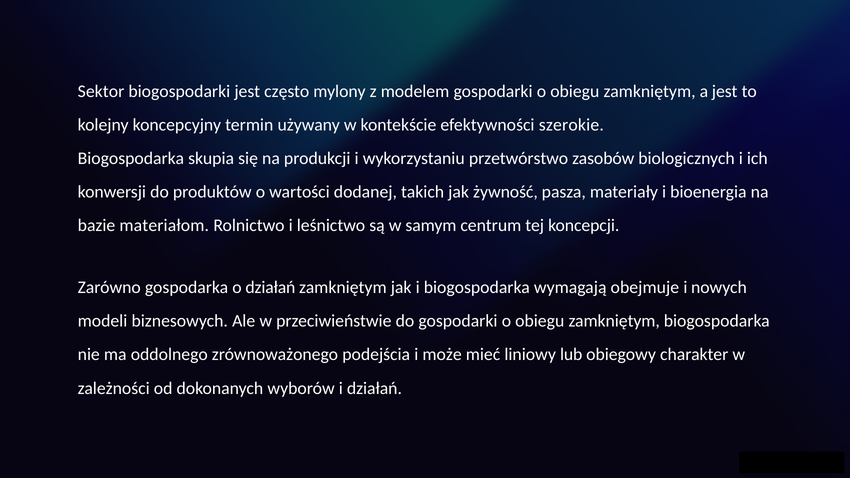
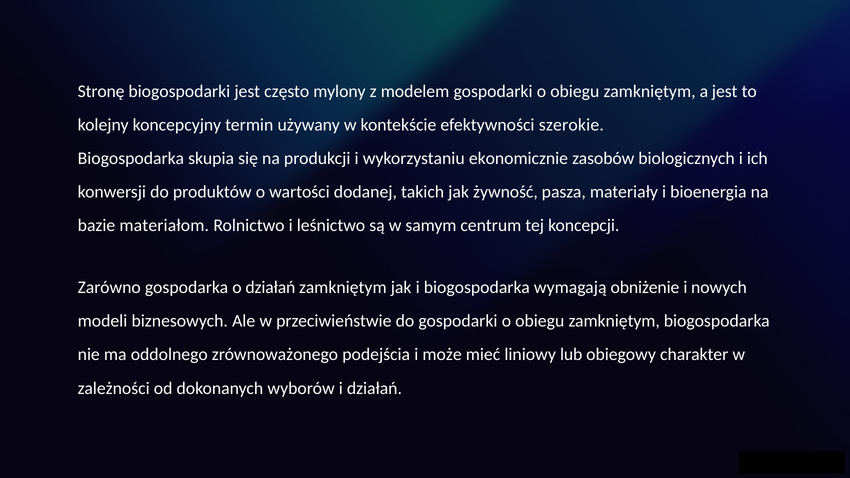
Sektor: Sektor -> Stronę
przetwórstwo: przetwórstwo -> ekonomicznie
obejmuje: obejmuje -> obniżenie
